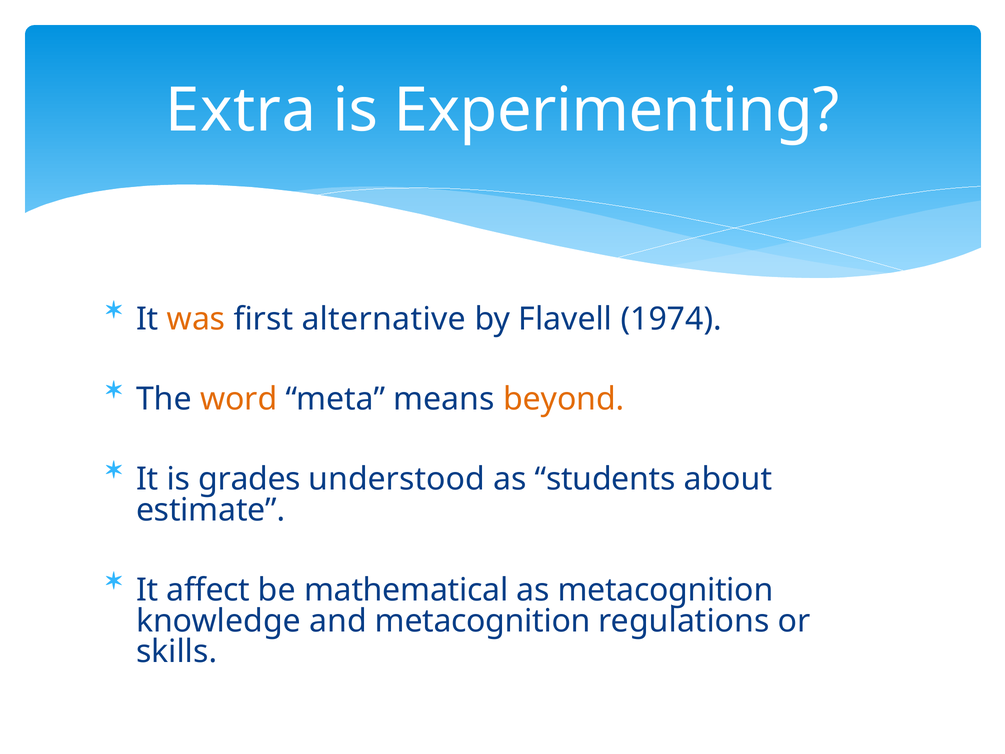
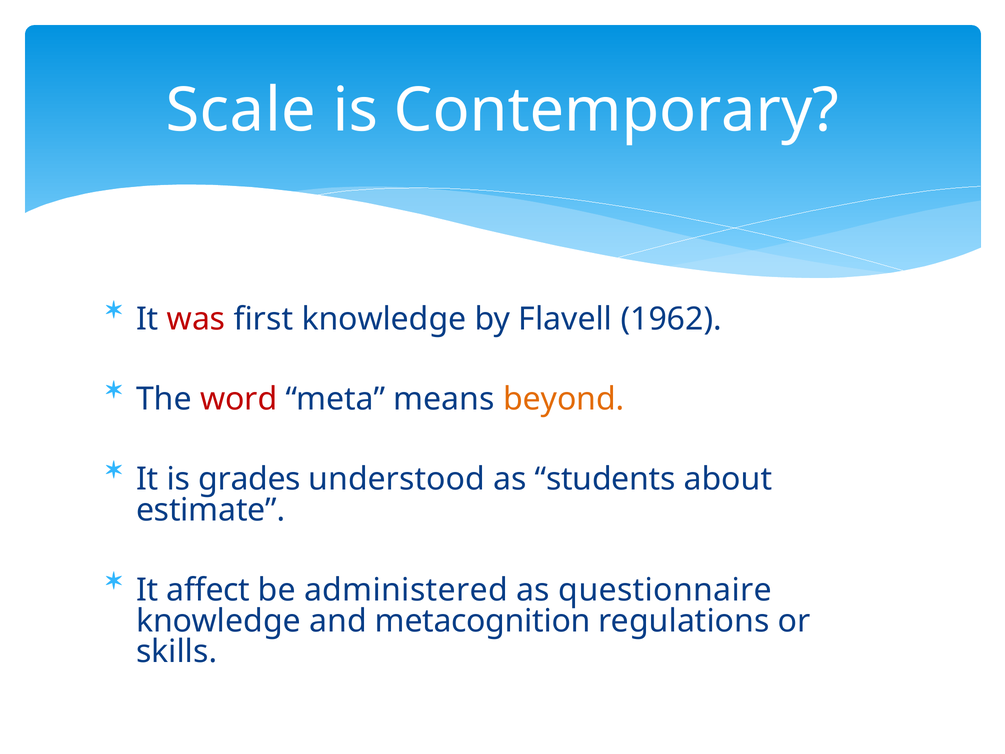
Extra: Extra -> Scale
Experimenting: Experimenting -> Contemporary
was colour: orange -> red
first alternative: alternative -> knowledge
1974: 1974 -> 1962
word colour: orange -> red
mathematical: mathematical -> administered
as metacognition: metacognition -> questionnaire
